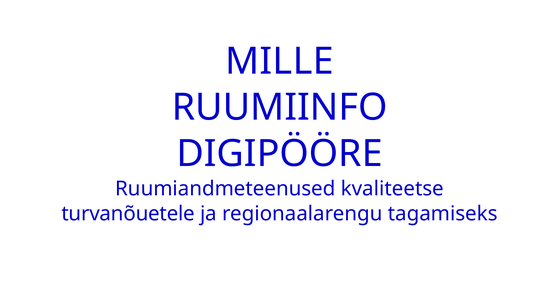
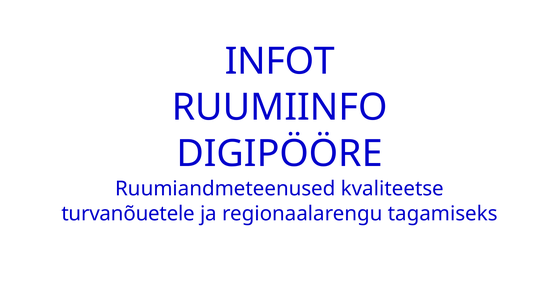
MILLE: MILLE -> INFOT
